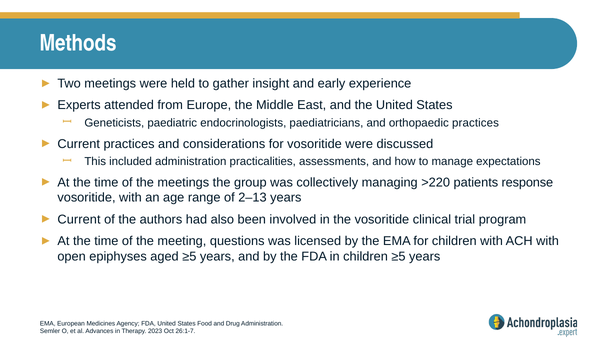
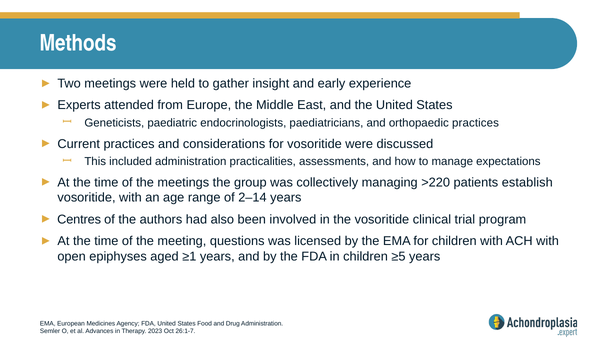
response: response -> establish
2–13: 2–13 -> 2–14
Current at (79, 220): Current -> Centres
aged ≥5: ≥5 -> ≥1
